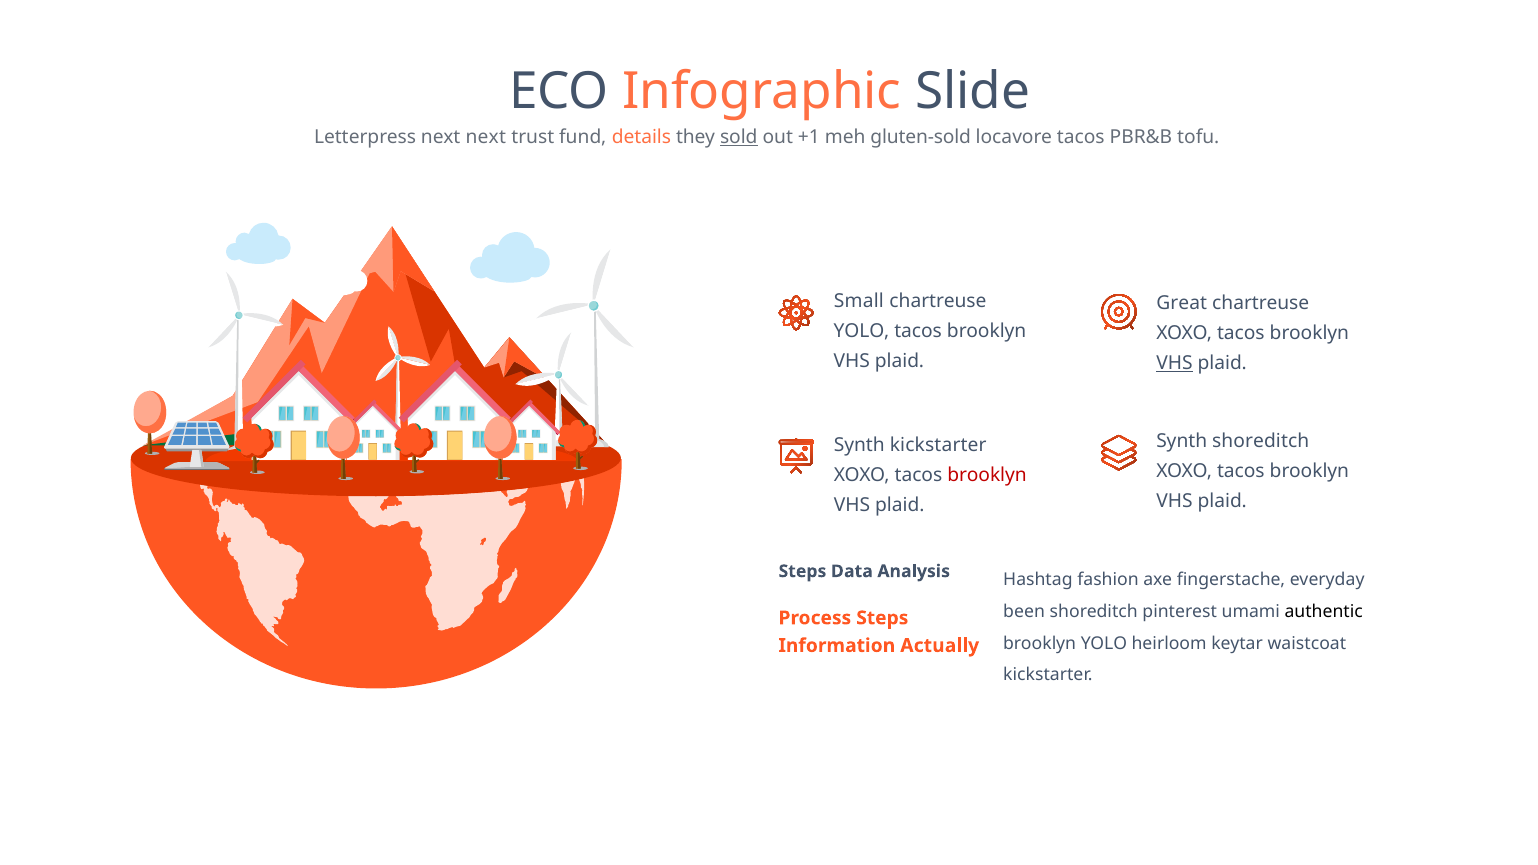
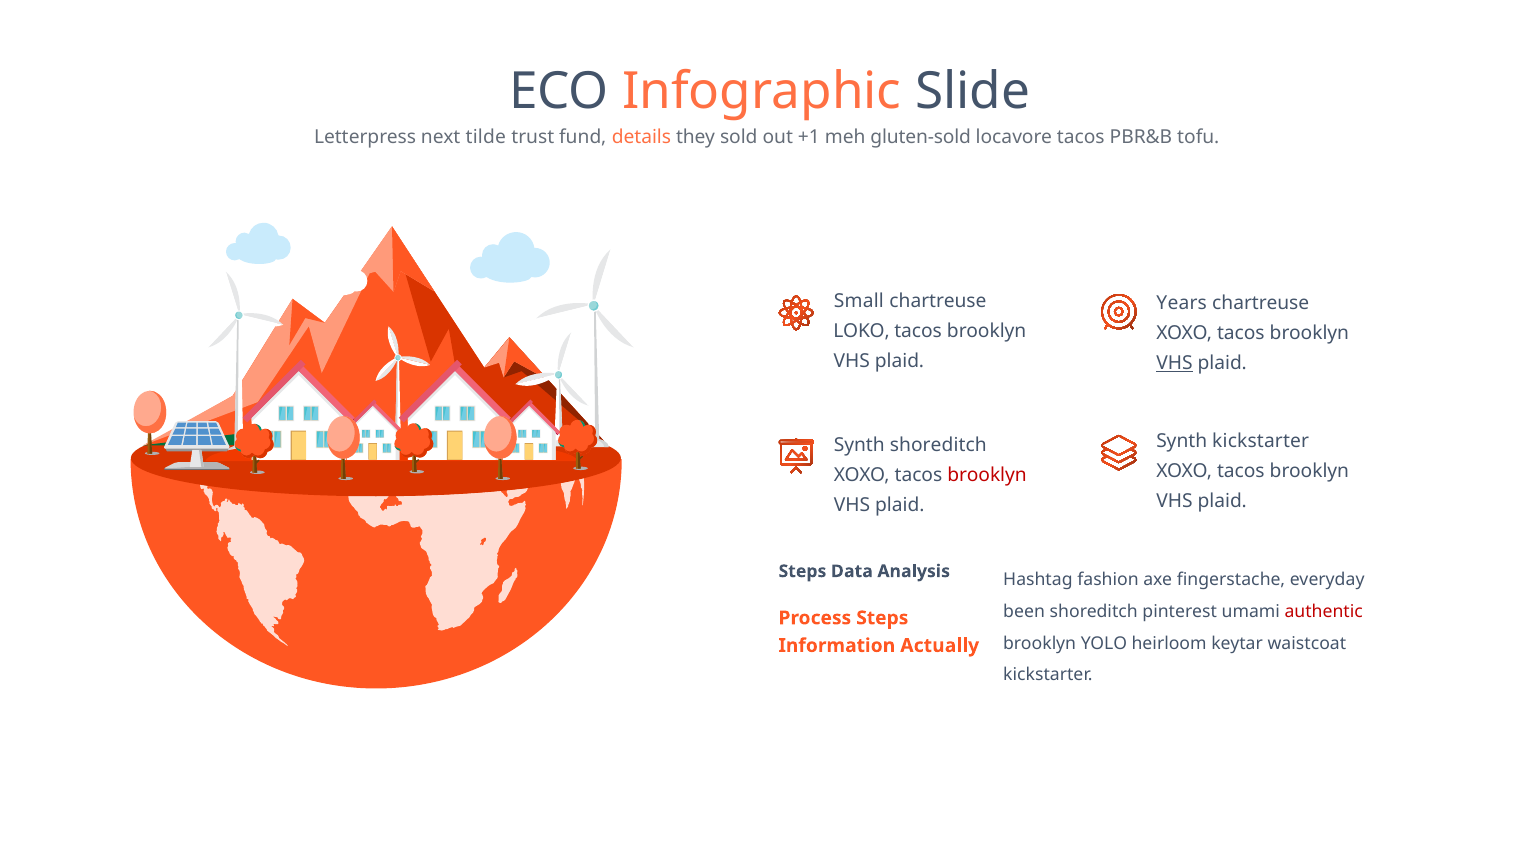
next next: next -> tilde
sold underline: present -> none
Great: Great -> Years
YOLO at (861, 331): YOLO -> LOKO
Synth shoreditch: shoreditch -> kickstarter
Synth kickstarter: kickstarter -> shoreditch
authentic colour: black -> red
